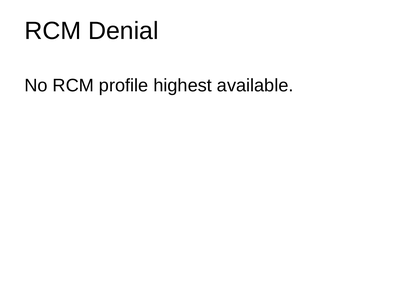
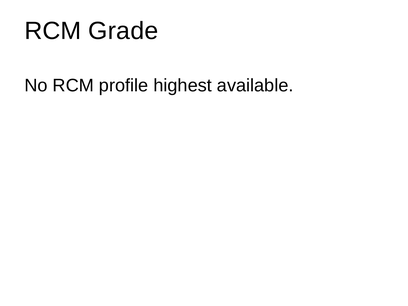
Denial: Denial -> Grade
